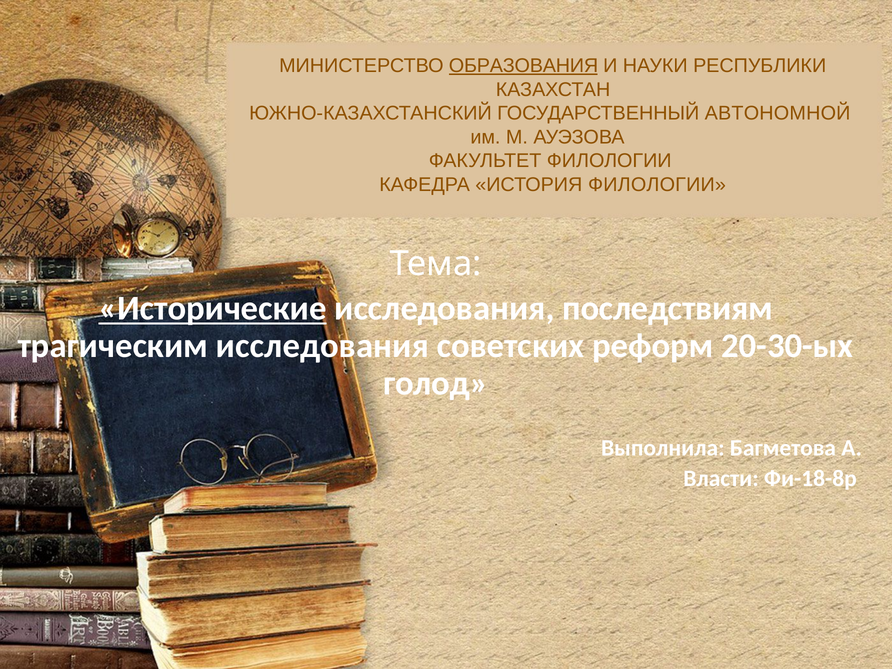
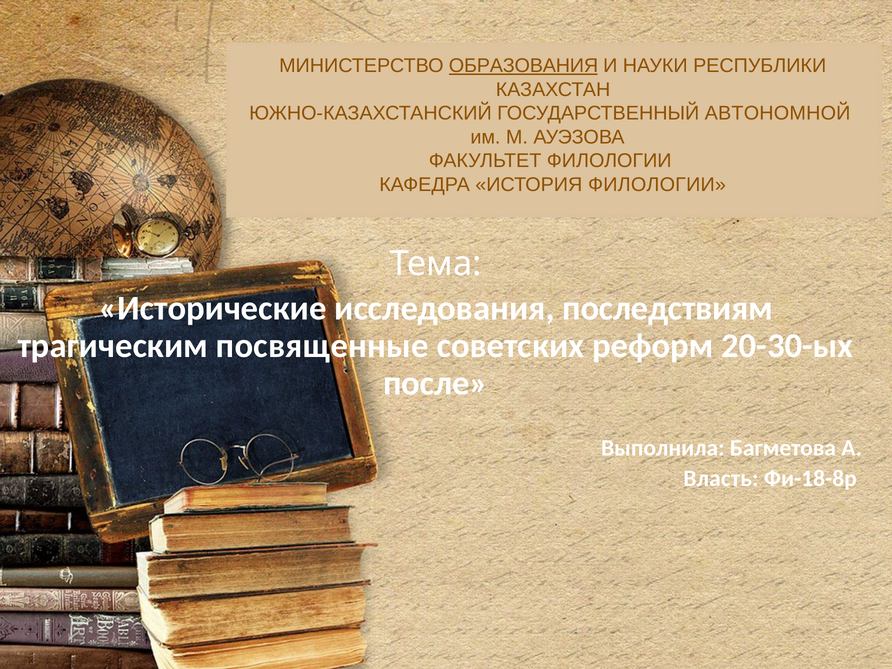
Исторические underline: present -> none
трагическим исследования: исследования -> посвященные
голод: голод -> после
Власти: Власти -> Власть
